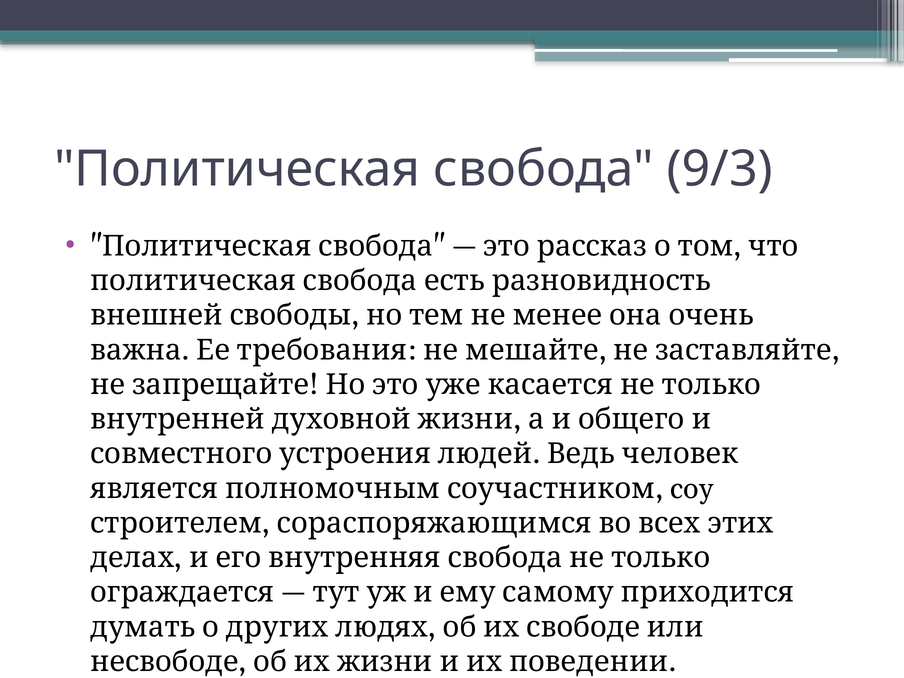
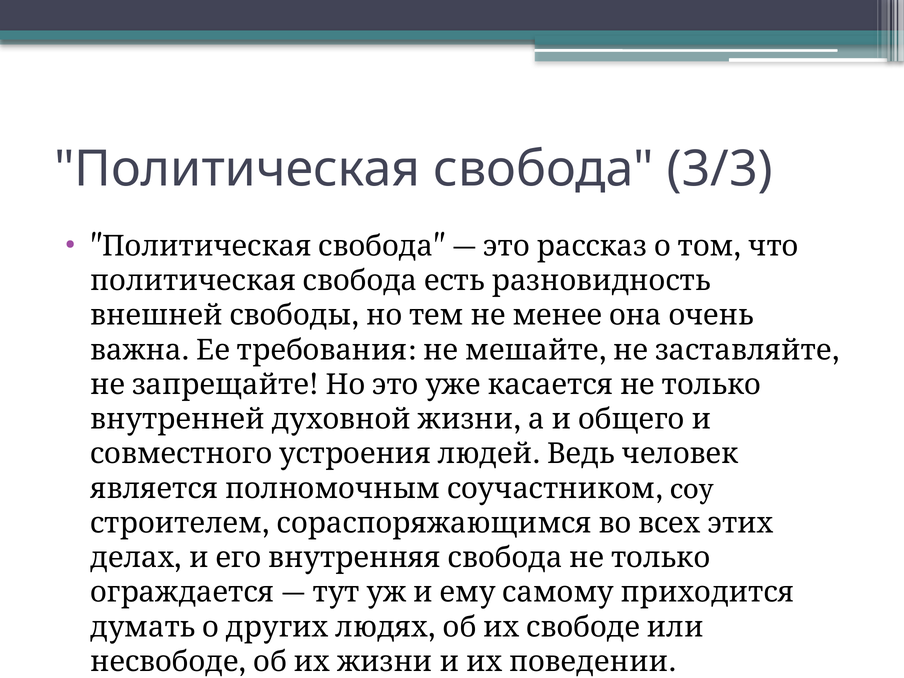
9/3: 9/3 -> 3/3
